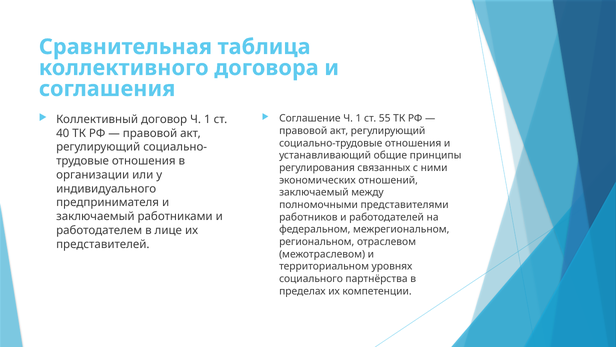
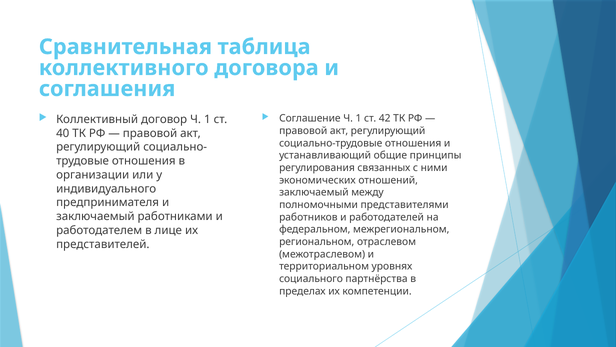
55: 55 -> 42
